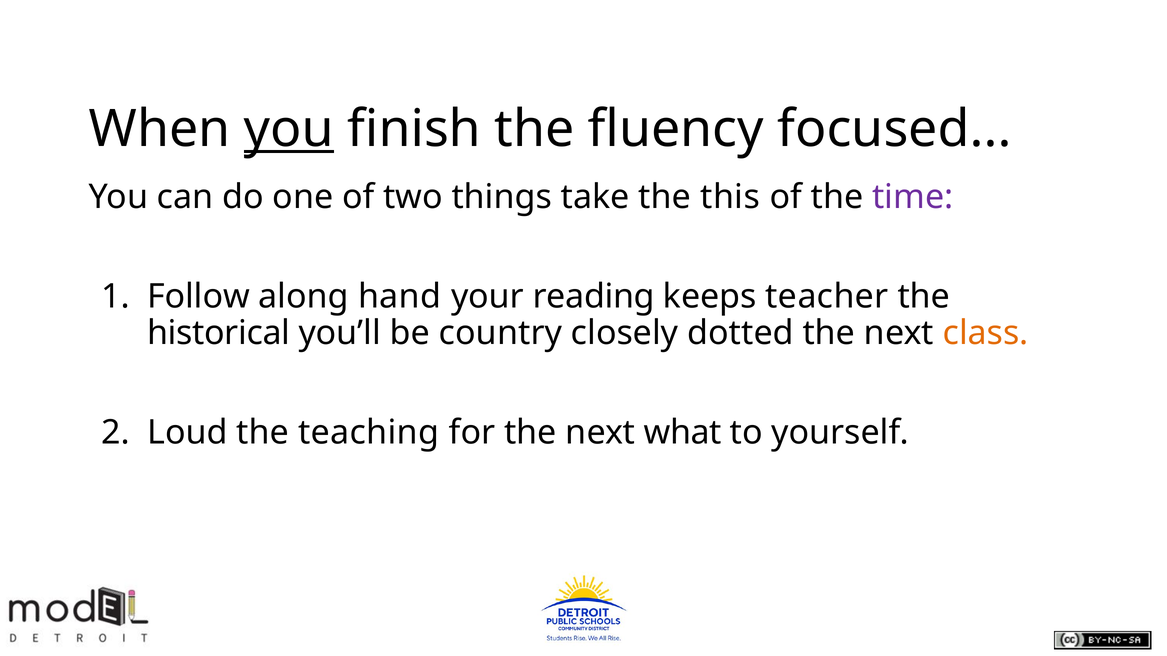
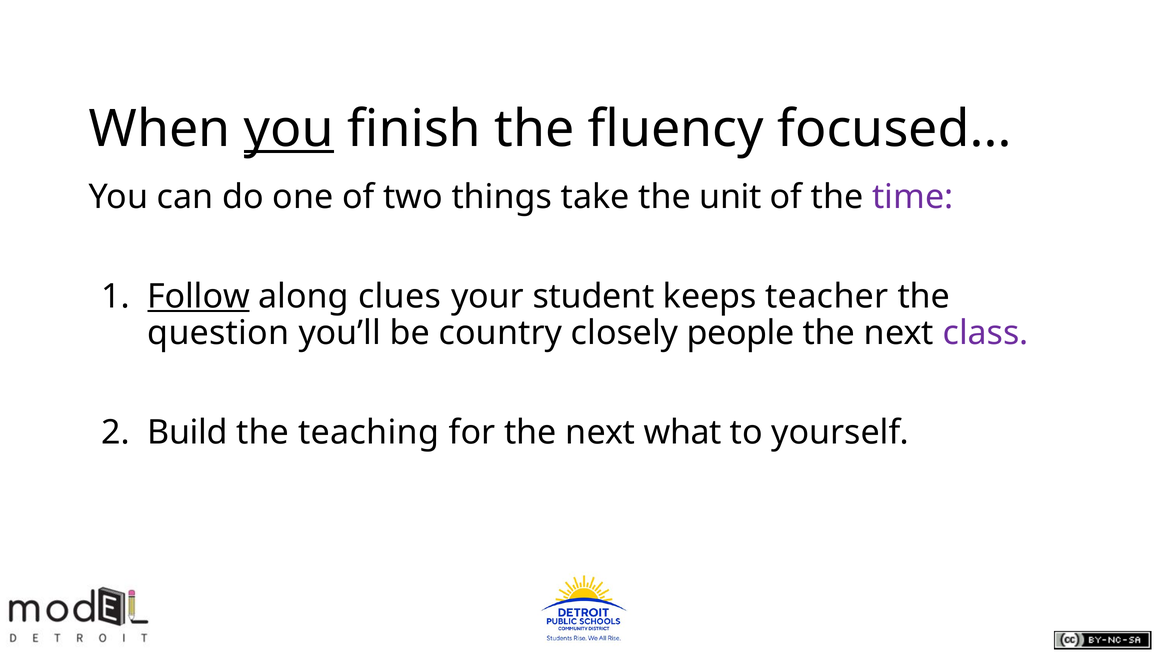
this: this -> unit
Follow underline: none -> present
hand: hand -> clues
reading: reading -> student
historical: historical -> question
dotted: dotted -> people
class colour: orange -> purple
Loud: Loud -> Build
